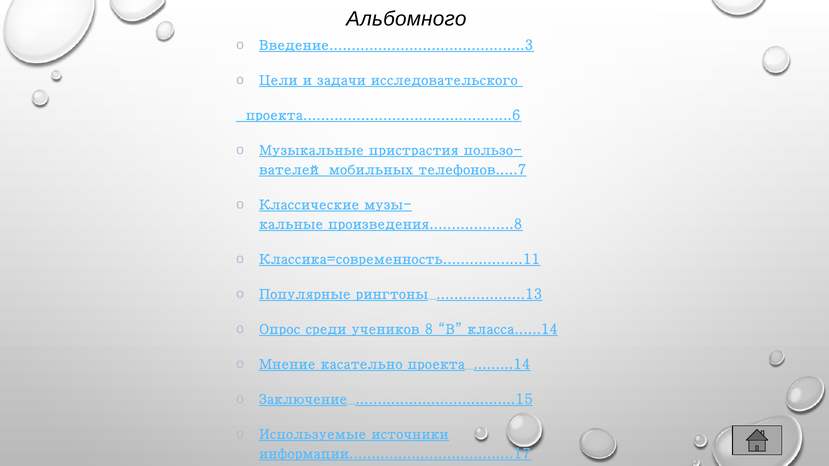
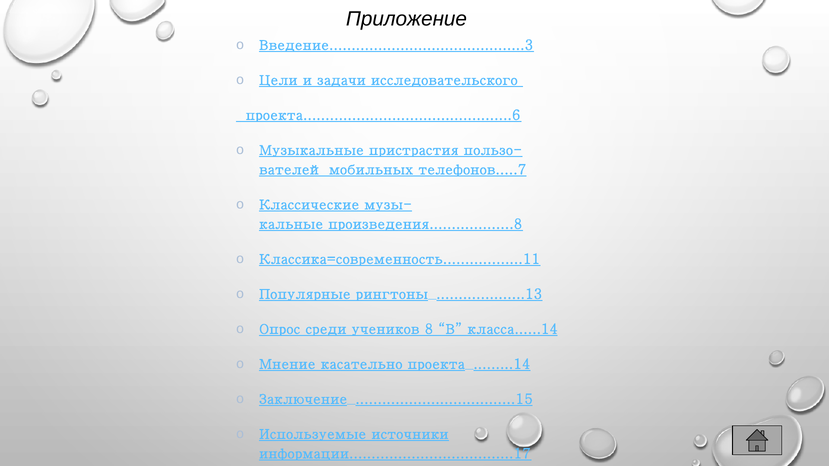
Альбомного at (406, 19): Альбомного -> Приложение
